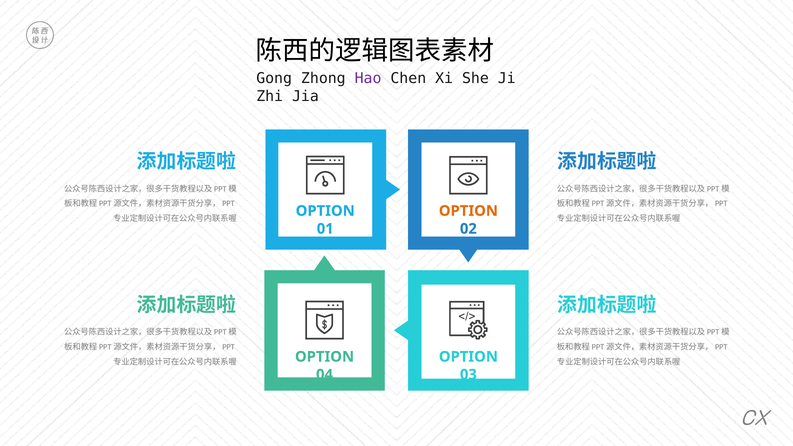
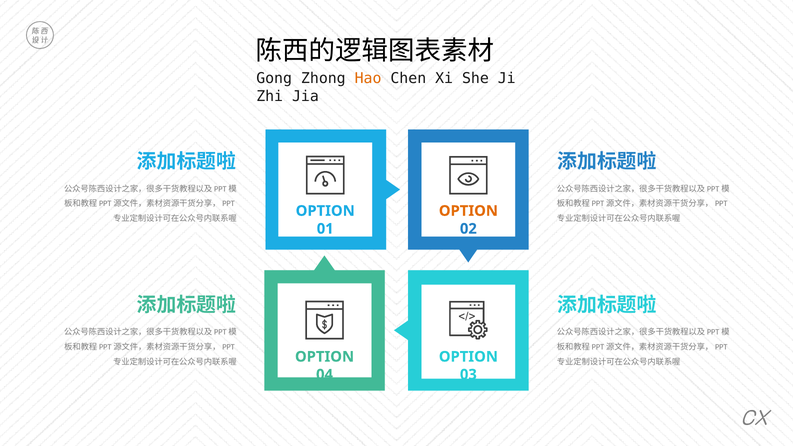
Hao colour: purple -> orange
